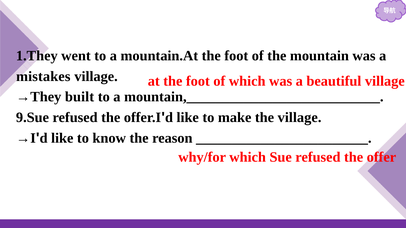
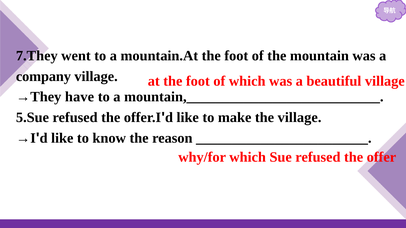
1.They: 1.They -> 7.They
mistakes: mistakes -> company
built: built -> have
9.Sue: 9.Sue -> 5.Sue
